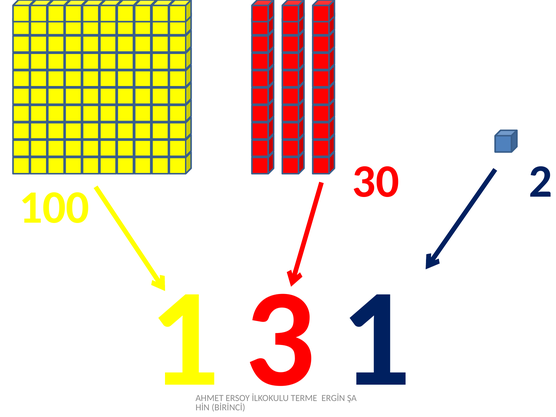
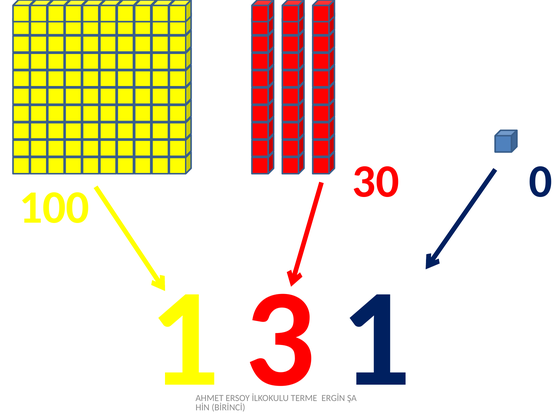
2: 2 -> 0
